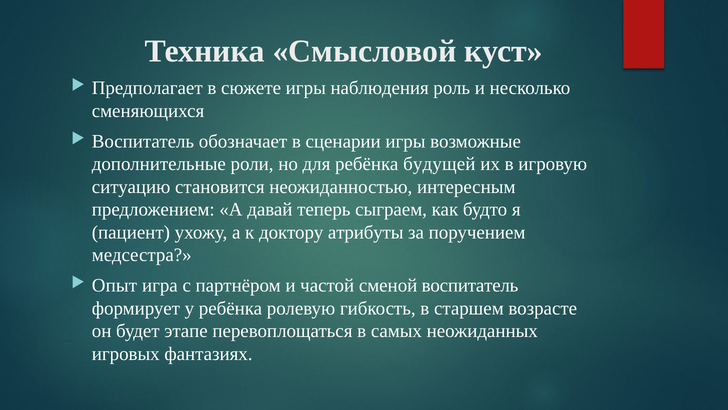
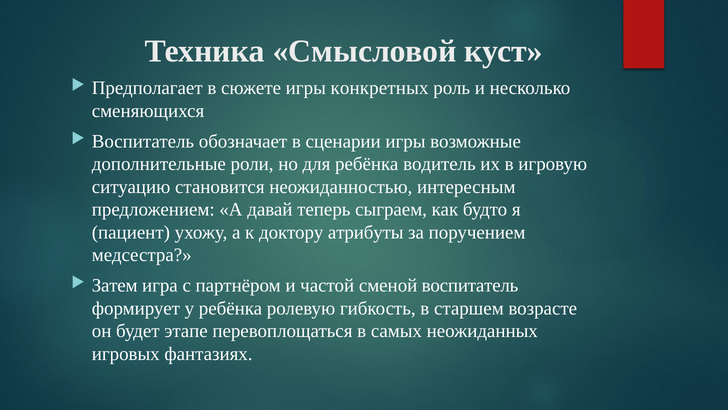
наблюдения: наблюдения -> конкретных
будущей: будущей -> водитель
Опыт: Опыт -> Затем
